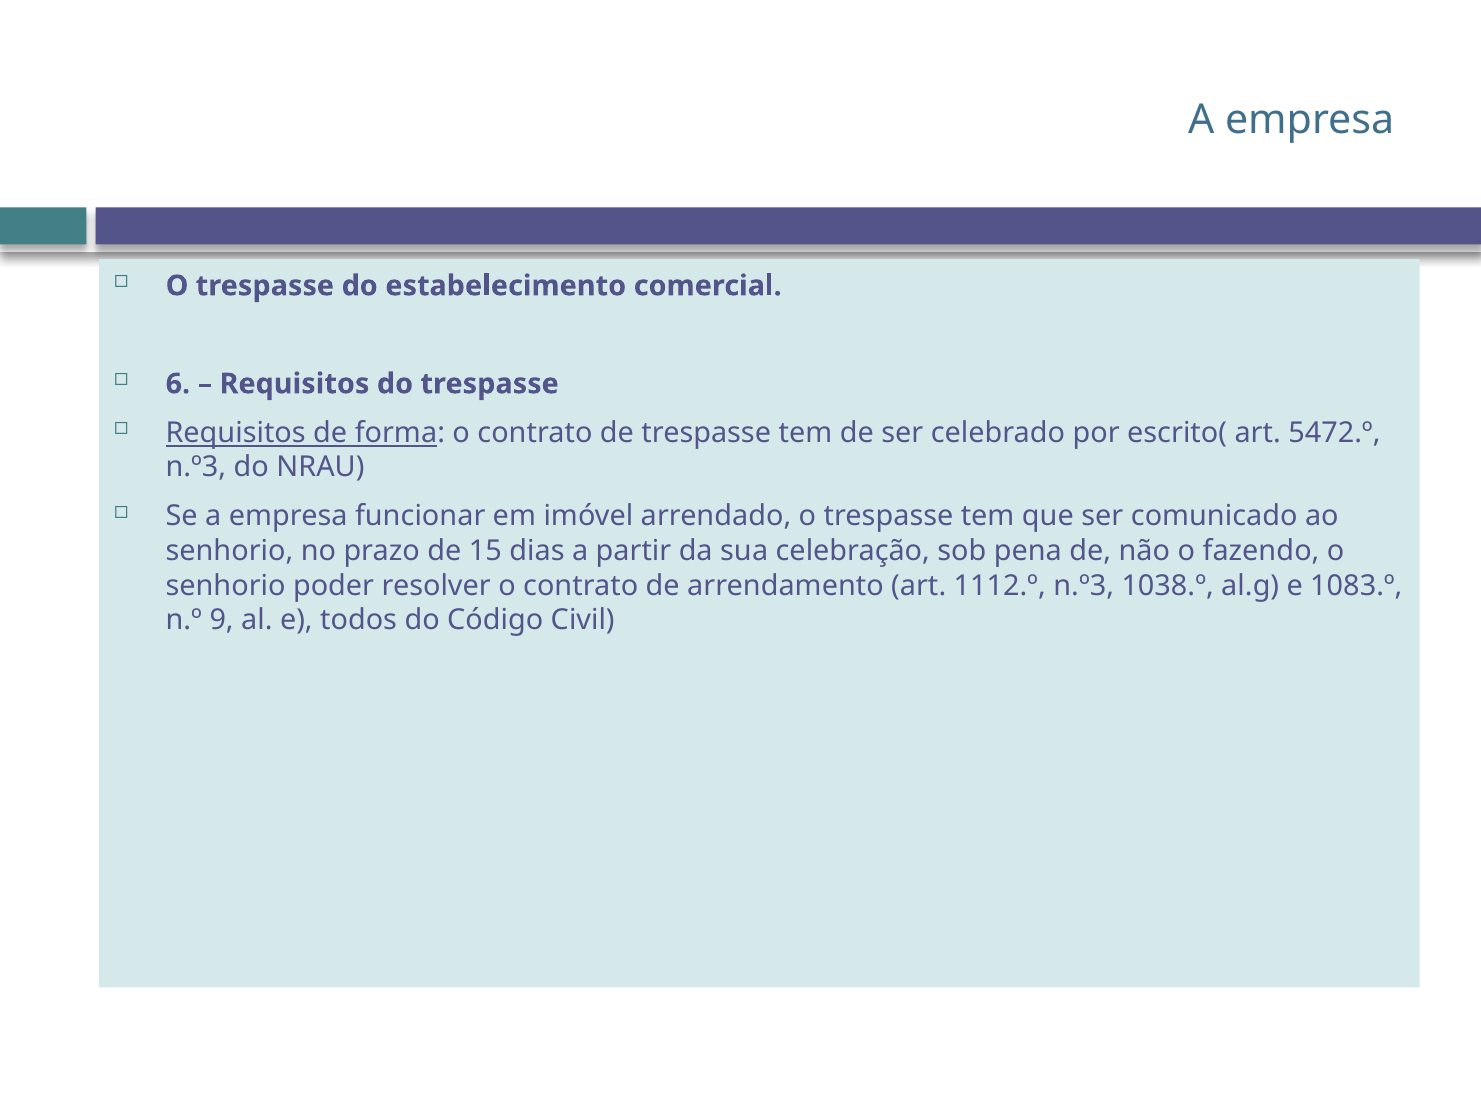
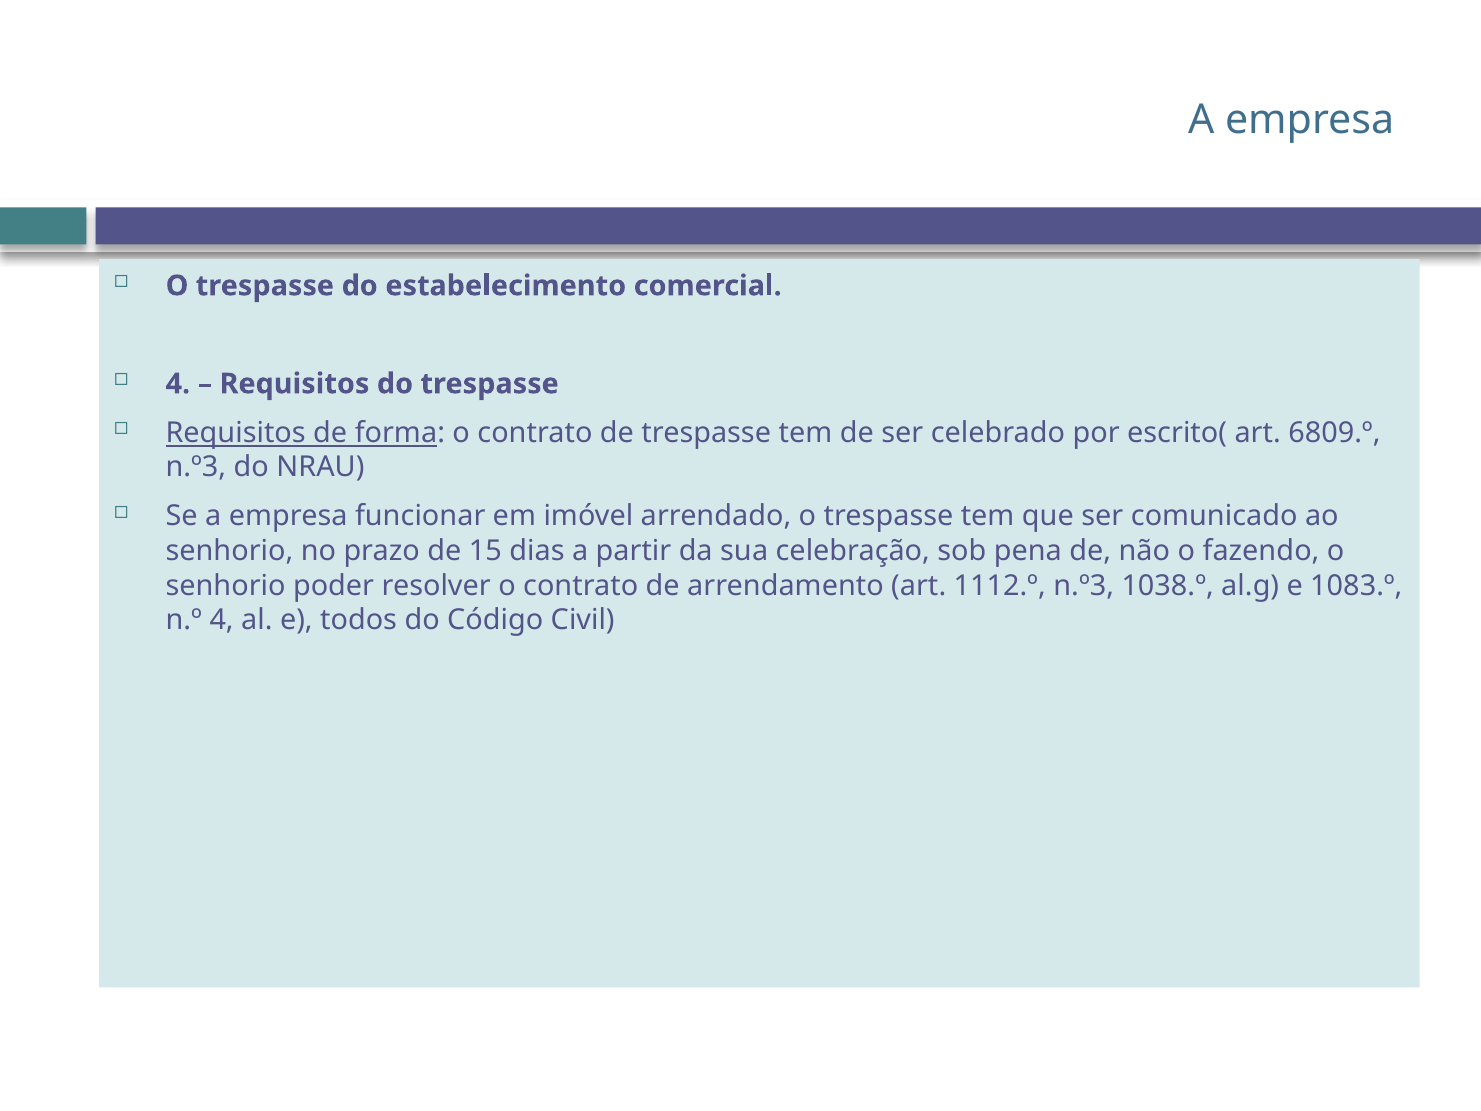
6 at (178, 384): 6 -> 4
5472.º: 5472.º -> 6809.º
n.º 9: 9 -> 4
